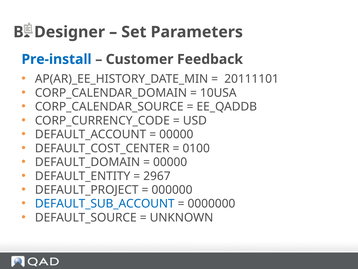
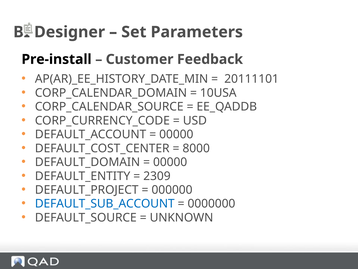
Pre-install colour: blue -> black
0100: 0100 -> 8000
2967: 2967 -> 2309
